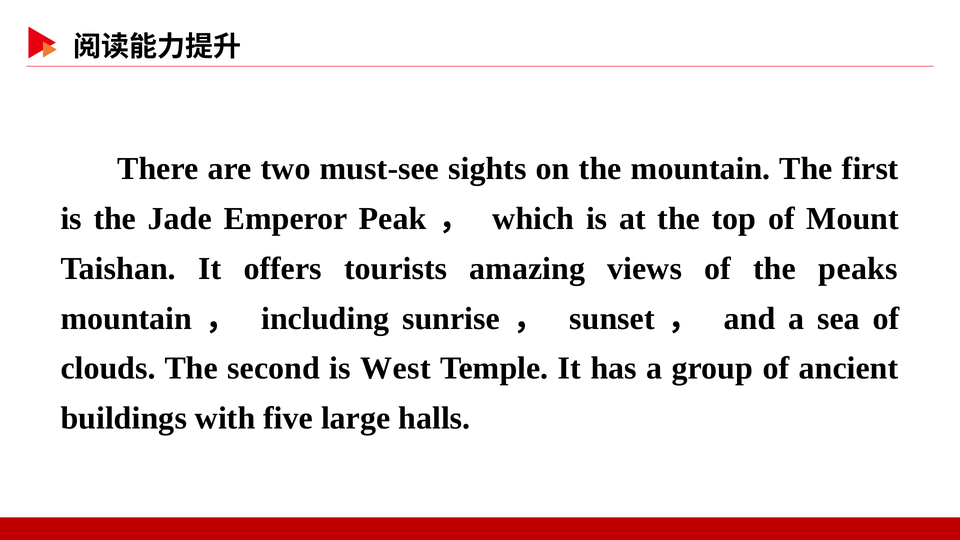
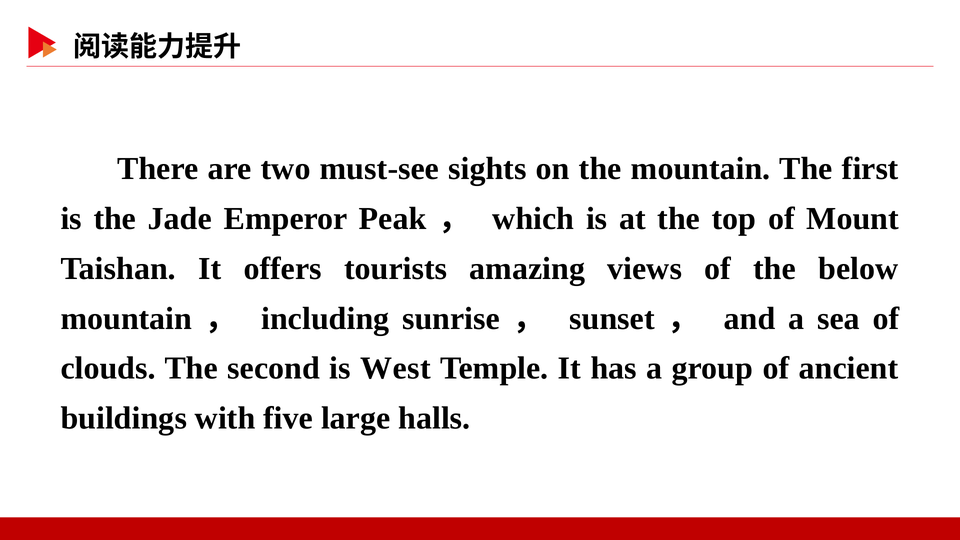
peaks: peaks -> below
